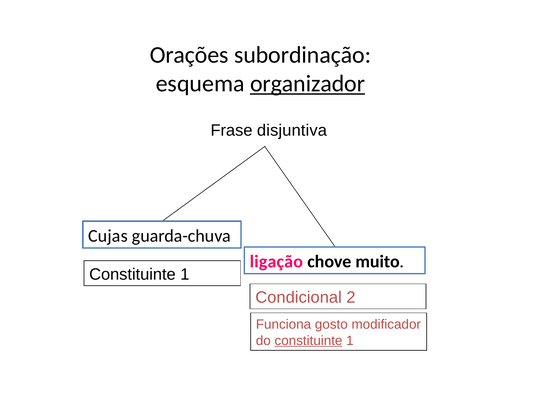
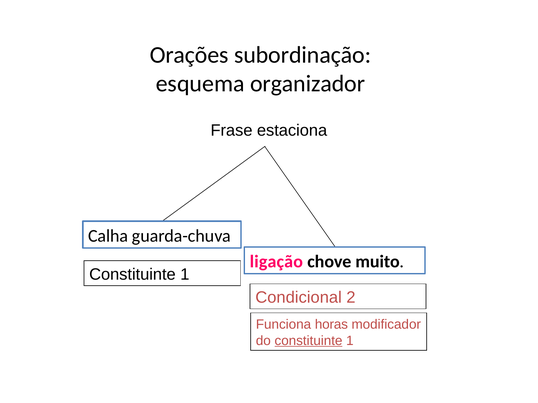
organizador underline: present -> none
disjuntiva: disjuntiva -> estaciona
Cujas: Cujas -> Calha
gosto: gosto -> horas
